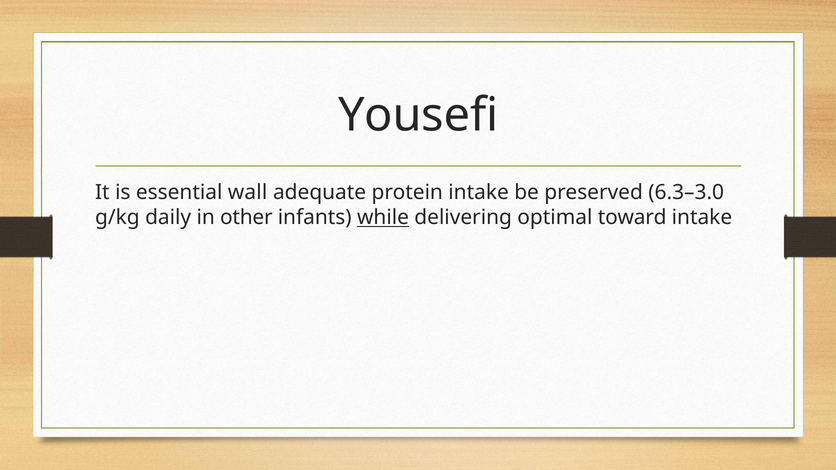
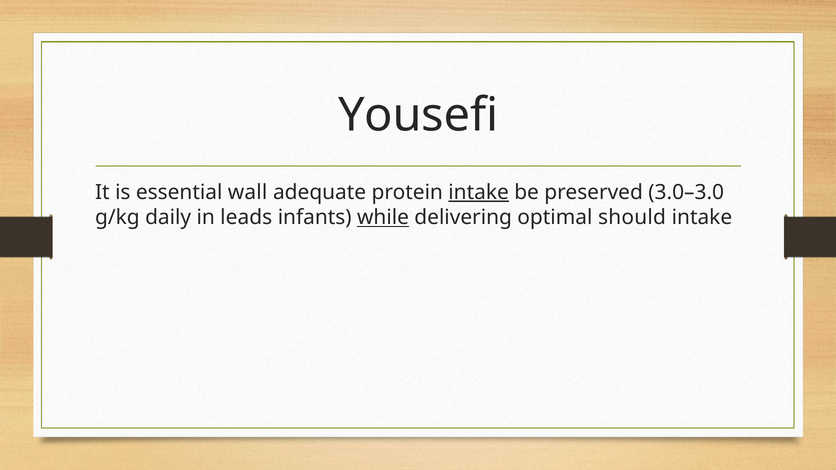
intake at (479, 192) underline: none -> present
6.3–3.0: 6.3–3.0 -> 3.0–3.0
other: other -> leads
toward: toward -> should
